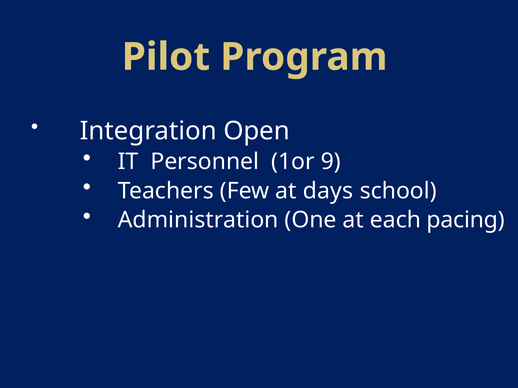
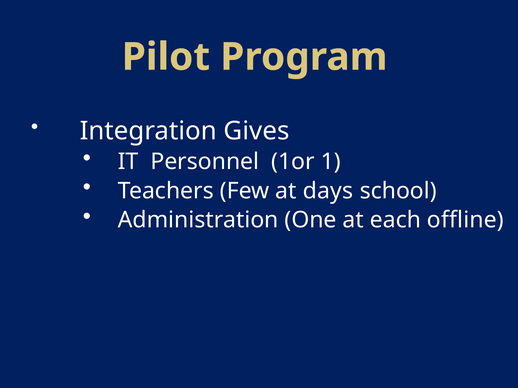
Open: Open -> Gives
9: 9 -> 1
pacing: pacing -> offline
